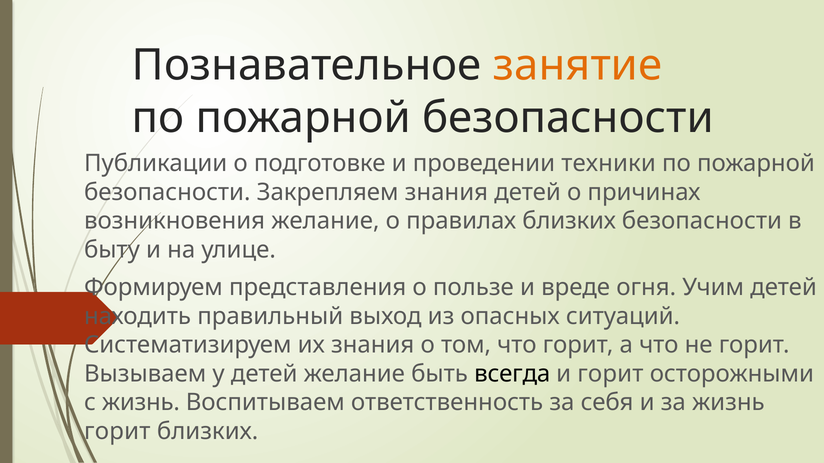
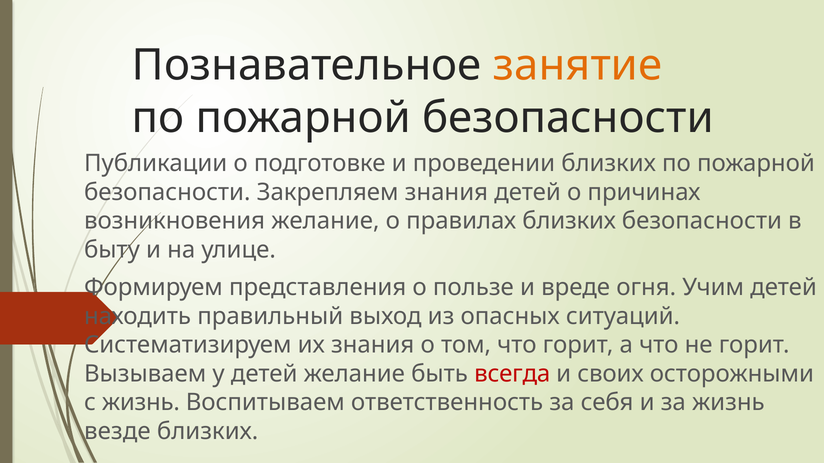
проведении техники: техники -> близких
всегда colour: black -> red
и горит: горит -> своих
горит at (117, 432): горит -> везде
